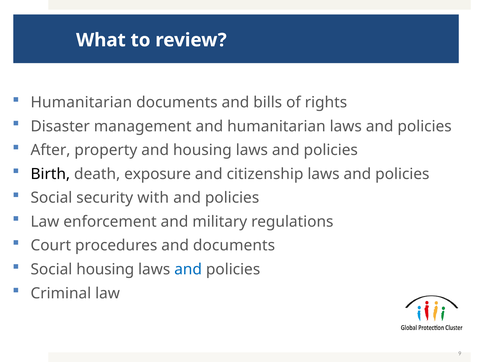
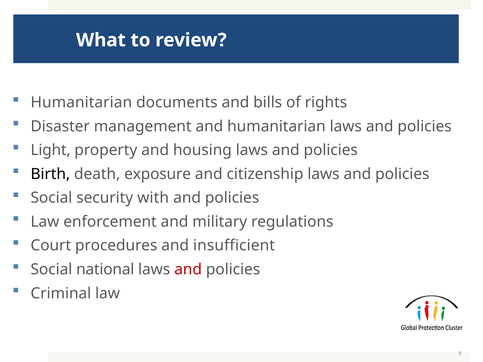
After: After -> Light
and documents: documents -> insufficient
Social housing: housing -> national
and at (188, 270) colour: blue -> red
